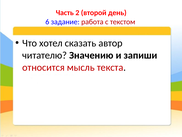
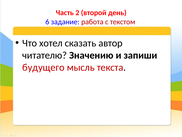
относится: относится -> будущего
